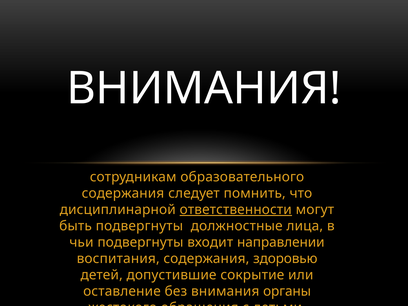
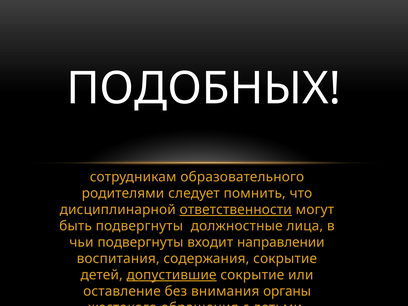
ВНИМАНИЯ at (204, 88): ВНИМАНИЯ -> ПОДОБНЫХ
содержания at (123, 193): содержания -> родителями
содержания здоровью: здоровью -> сокрытие
допустившие underline: none -> present
